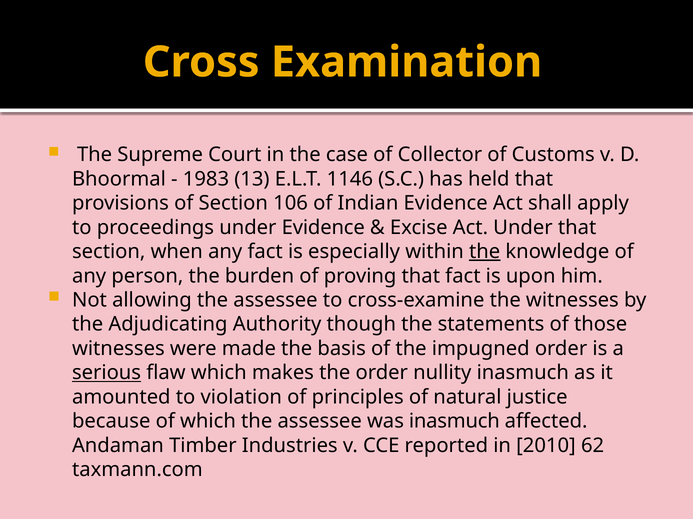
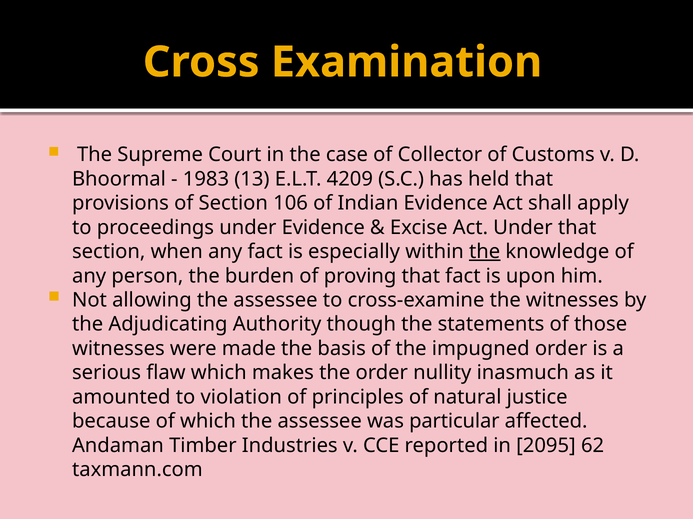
1146: 1146 -> 4209
serious underline: present -> none
was inasmuch: inasmuch -> particular
2010: 2010 -> 2095
